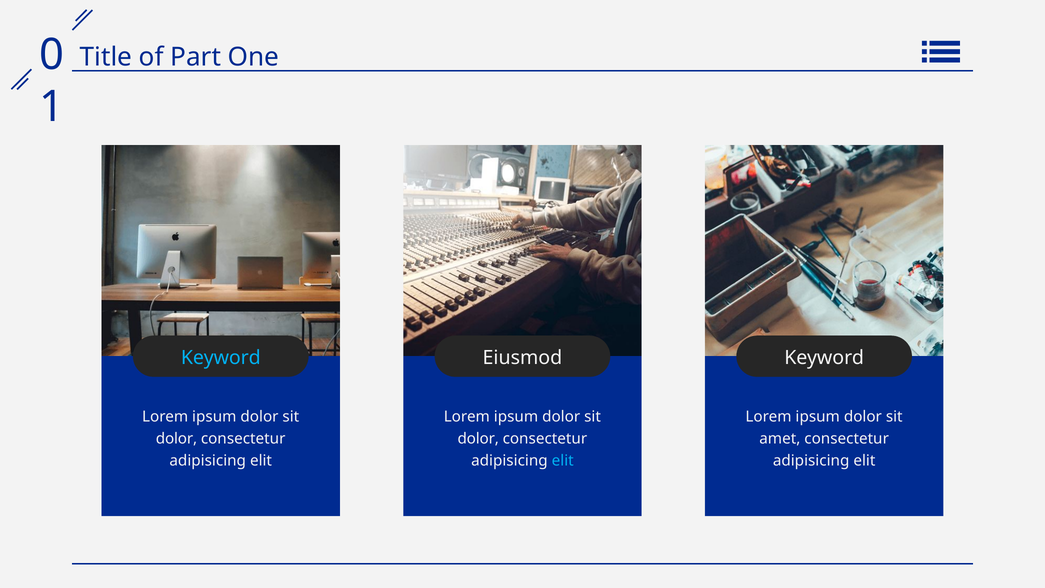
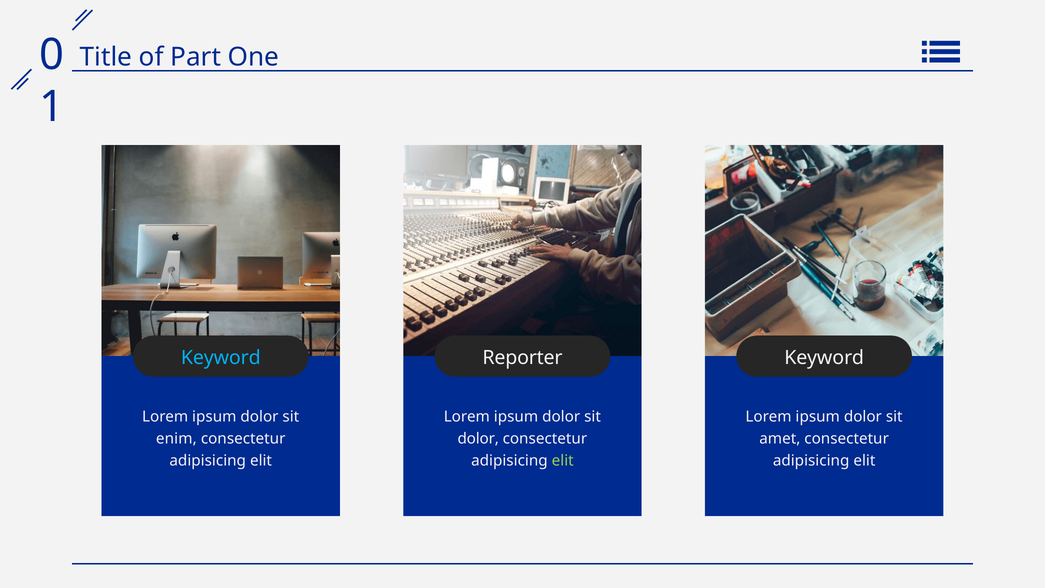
Eiusmod: Eiusmod -> Reporter
dolor at (176, 438): dolor -> enim
elit at (563, 460) colour: light blue -> light green
